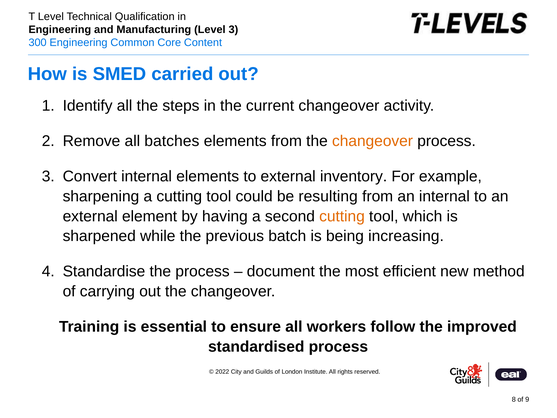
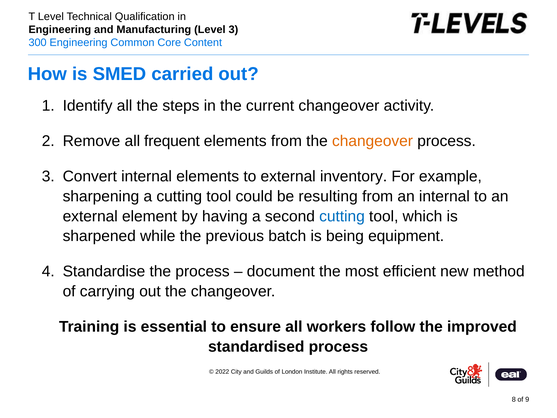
batches: batches -> frequent
cutting at (342, 216) colour: orange -> blue
increasing: increasing -> equipment
